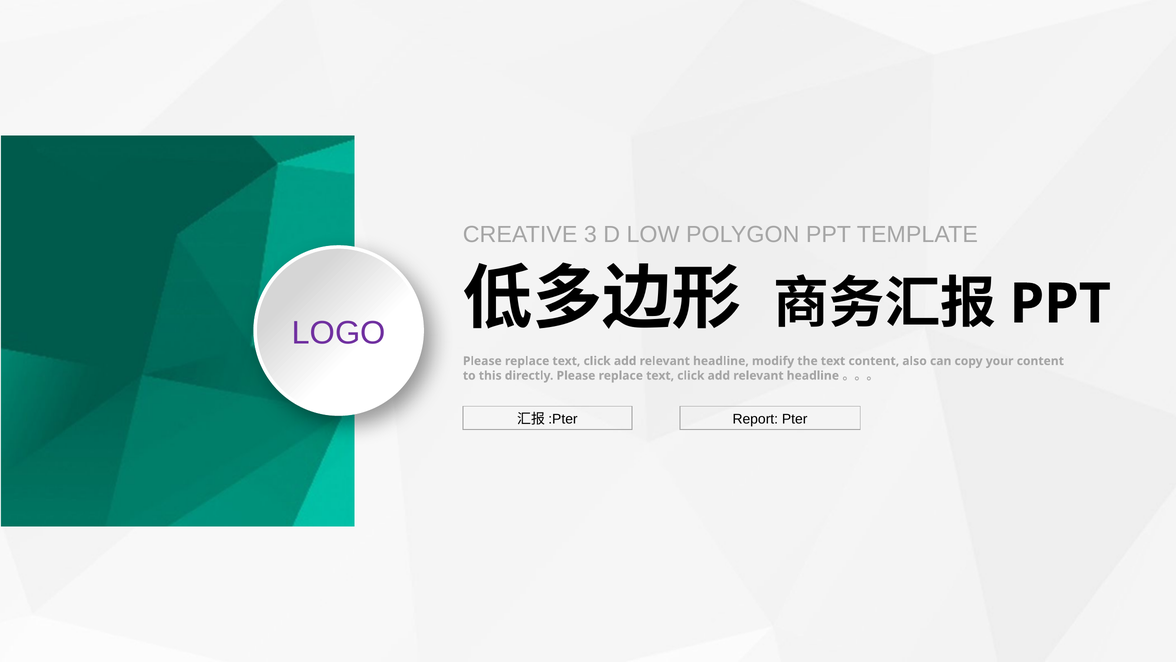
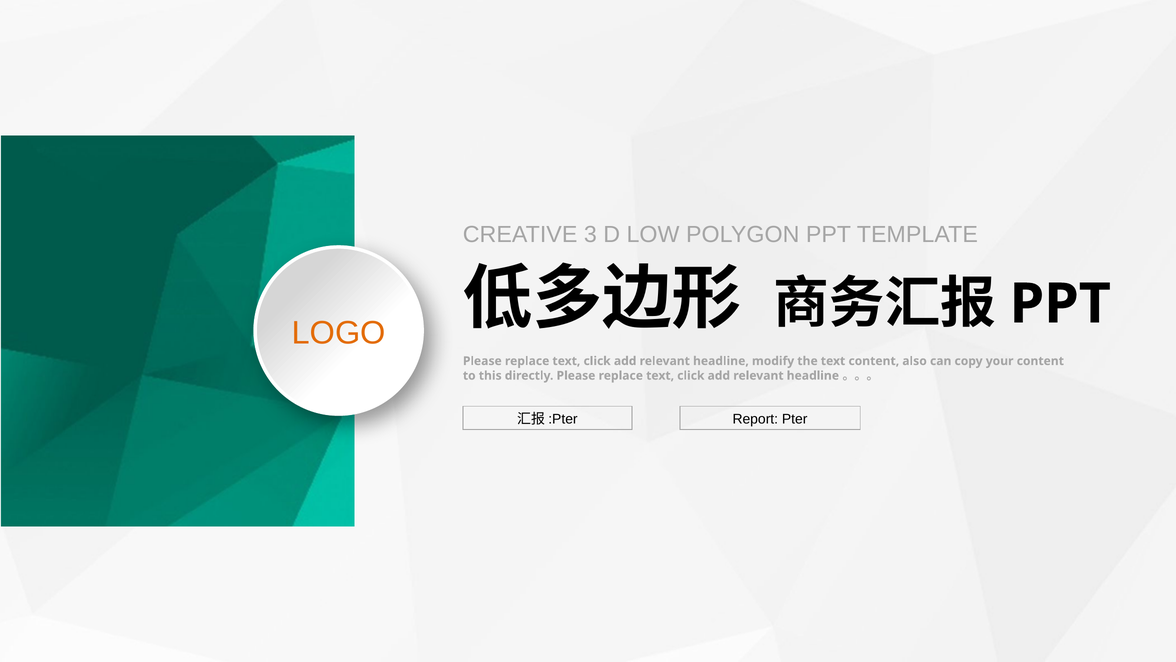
LOGO colour: purple -> orange
